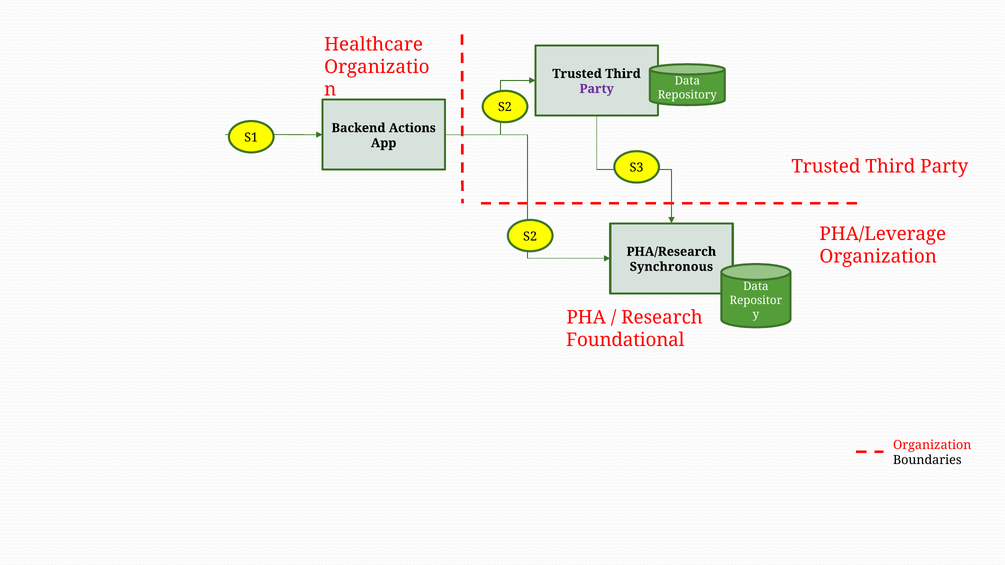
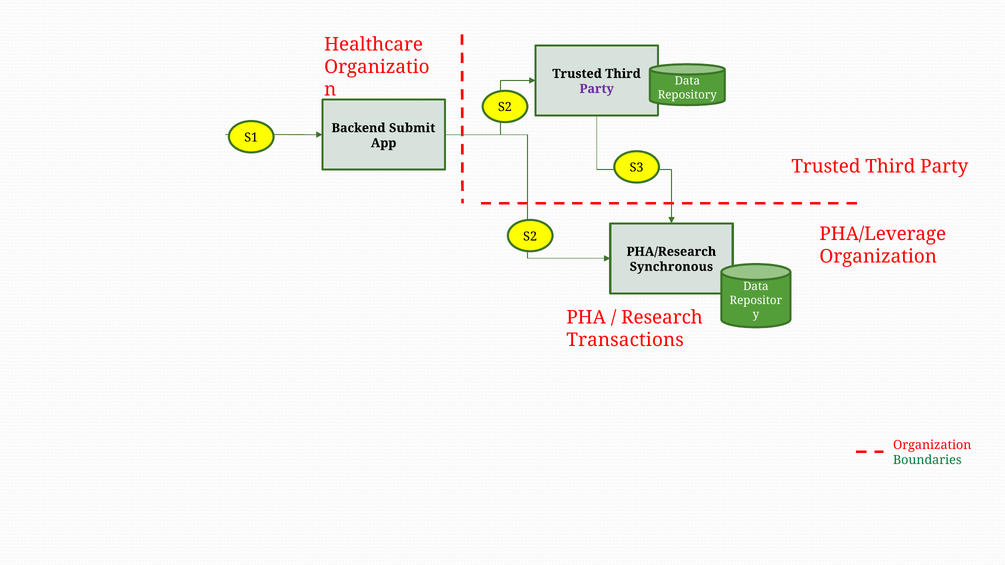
Actions: Actions -> Submit
Foundational: Foundational -> Transactions
Boundaries colour: black -> green
